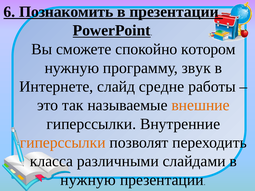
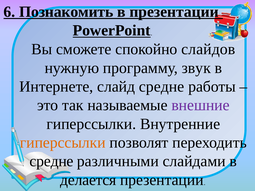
котором: котором -> слайдов
внешние colour: orange -> purple
класса at (51, 161): класса -> средне
нужную at (88, 180): нужную -> делается
